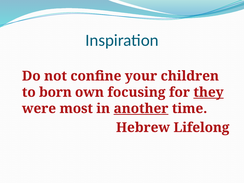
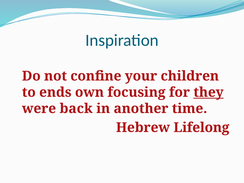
born: born -> ends
most: most -> back
another underline: present -> none
